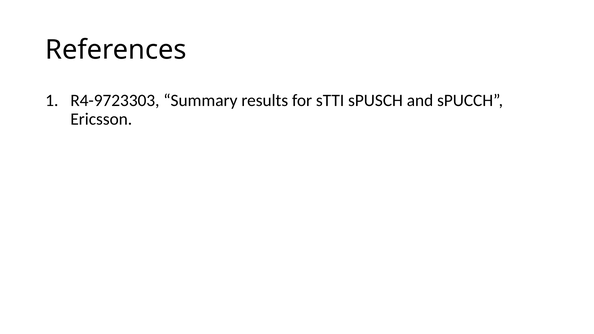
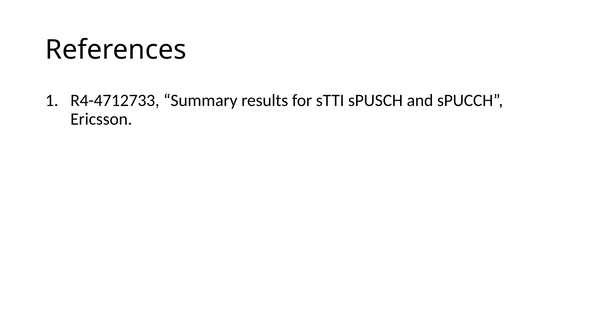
R4-9723303: R4-9723303 -> R4-4712733
